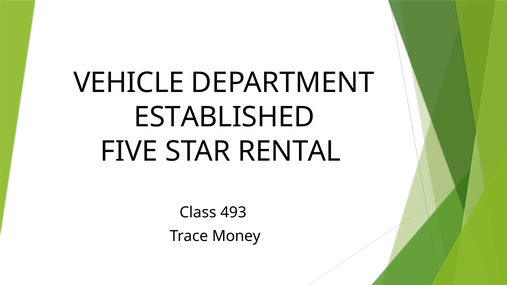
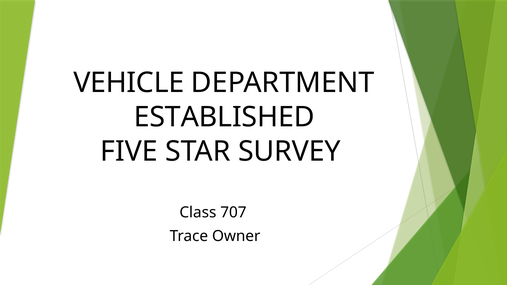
RENTAL: RENTAL -> SURVEY
493: 493 -> 707
Money: Money -> Owner
